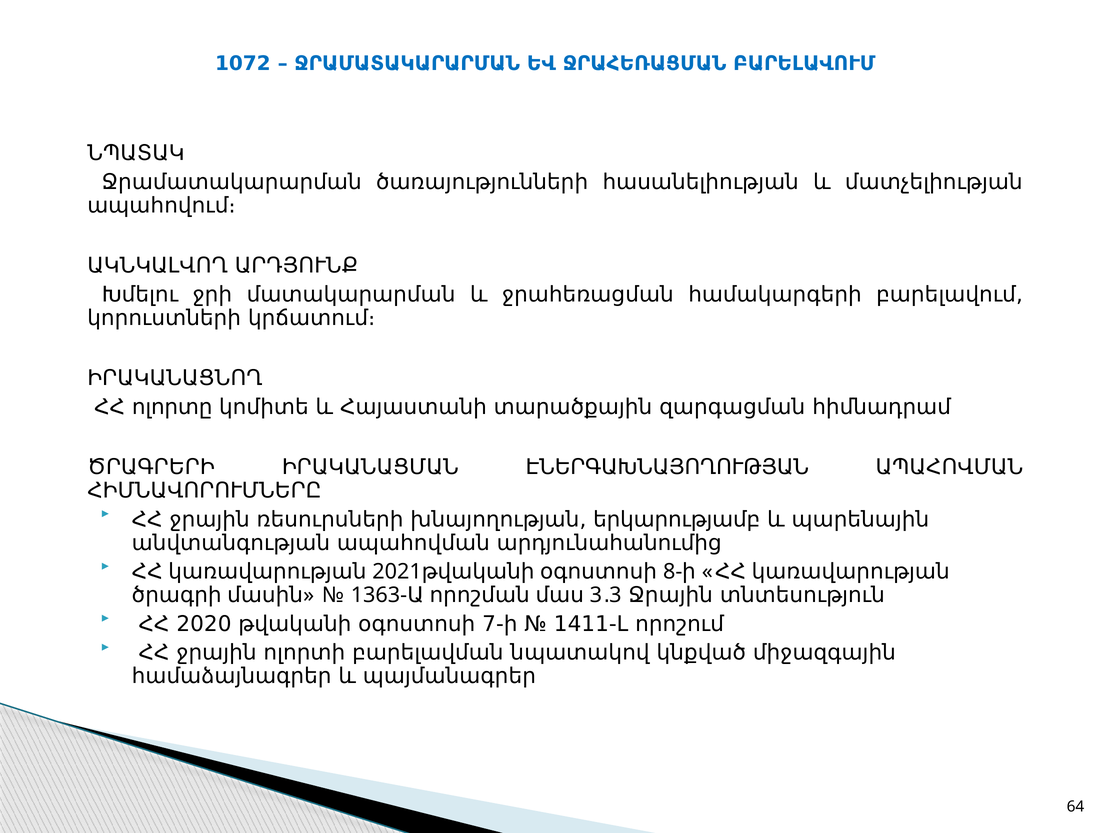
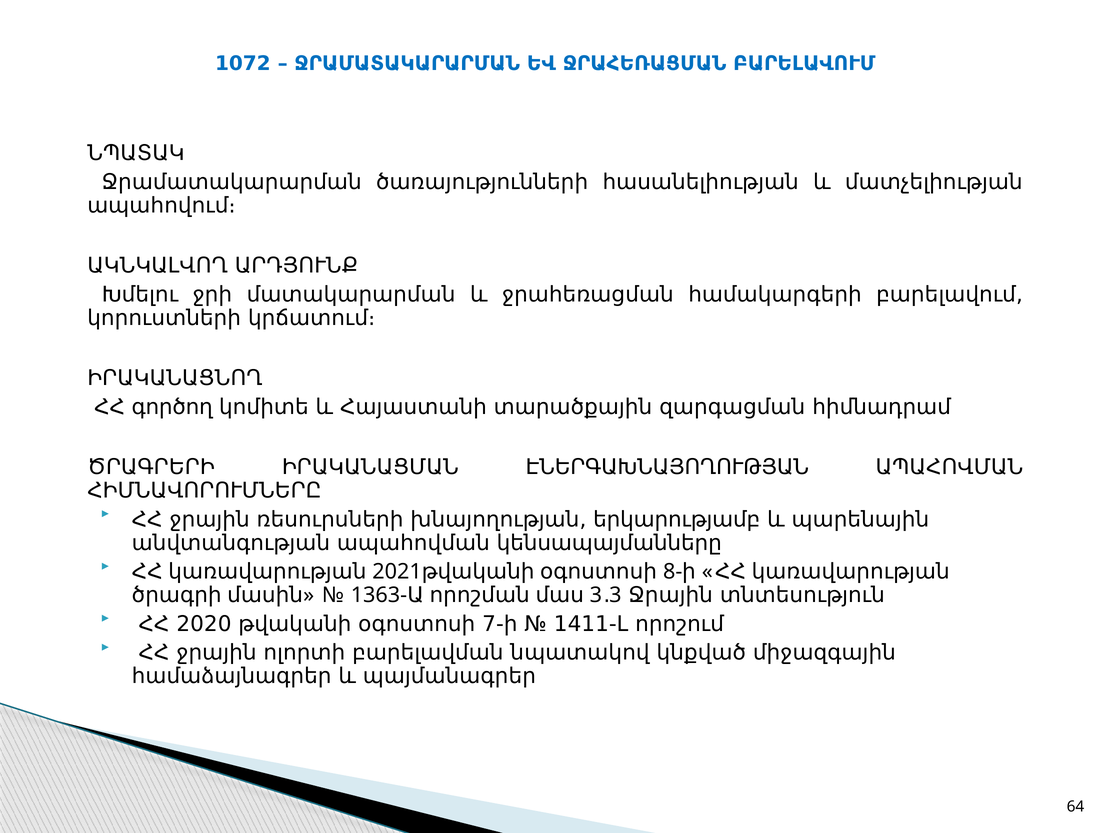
ոլորտը: ոլորտը -> գործող
արդյունահանումից: արդյունահանումից -> կենսապայմանները
